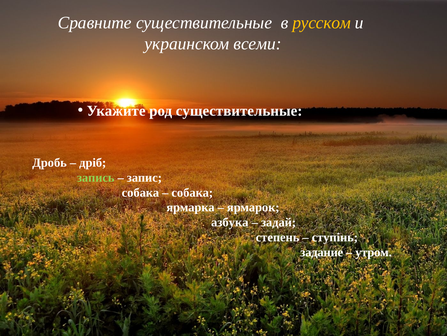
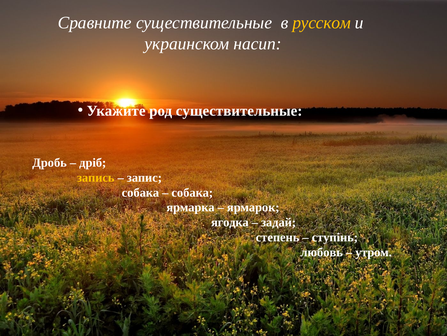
всеми: всеми -> насип
запись colour: light green -> yellow
азбука: азбука -> ягодка
задание: задание -> любовь
